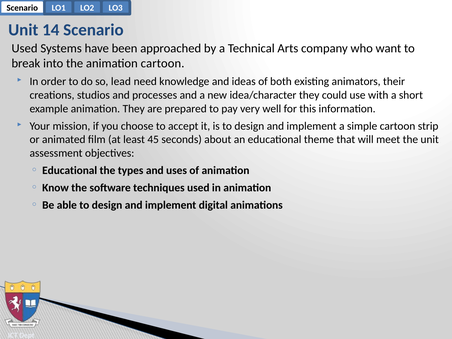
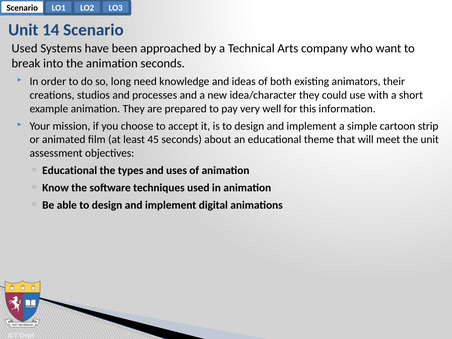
animation cartoon: cartoon -> seconds
lead: lead -> long
